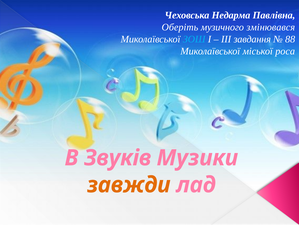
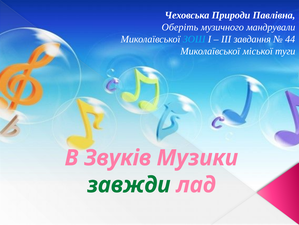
Недарма: Недарма -> Природи
змінювався: змінювався -> мандрували
88: 88 -> 44
роса: роса -> туги
завжди colour: orange -> green
